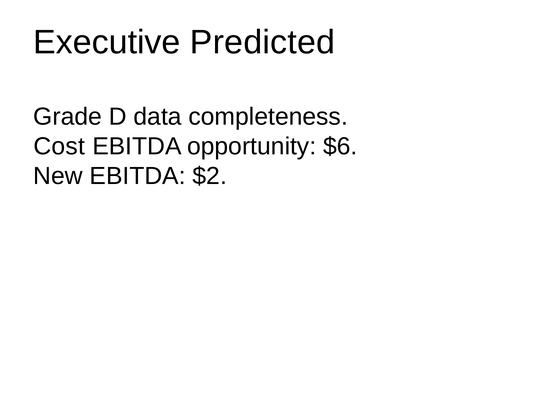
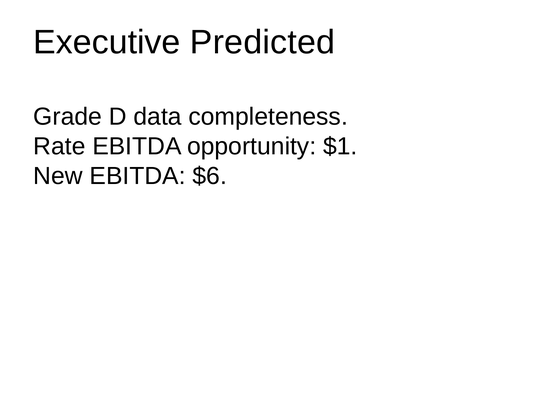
Cost: Cost -> Rate
$6: $6 -> $1
$2: $2 -> $6
